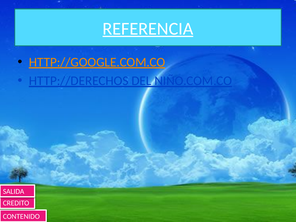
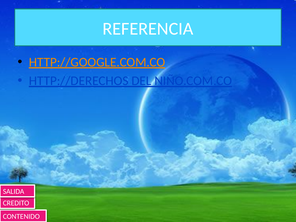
REFERENCIA underline: present -> none
